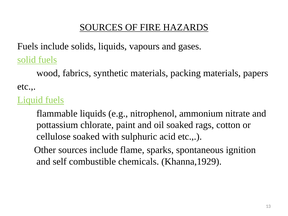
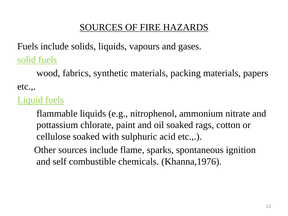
Khanna,1929: Khanna,1929 -> Khanna,1976
